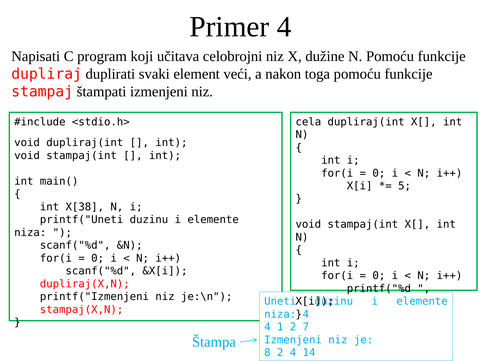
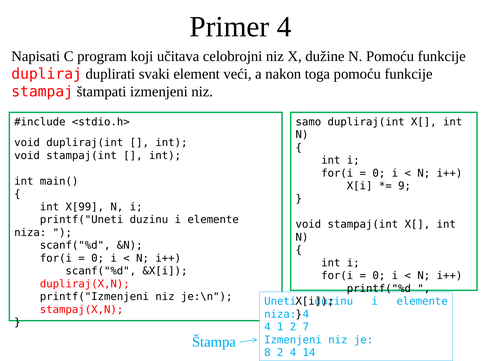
cela: cela -> samo
5: 5 -> 9
X[38: X[38 -> X[99
